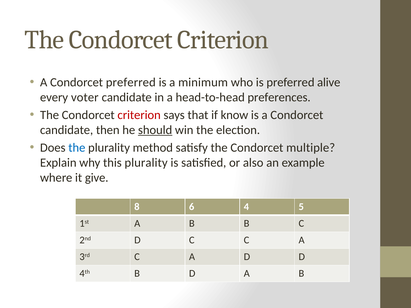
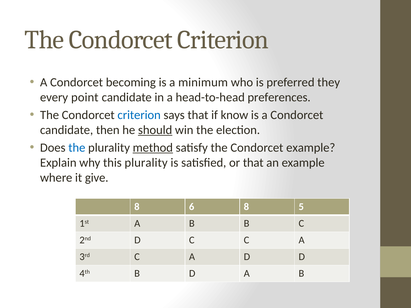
Condorcet preferred: preferred -> becoming
alive: alive -> they
voter: voter -> point
criterion at (139, 115) colour: red -> blue
method underline: none -> present
Condorcet multiple: multiple -> example
or also: also -> that
6 4: 4 -> 8
